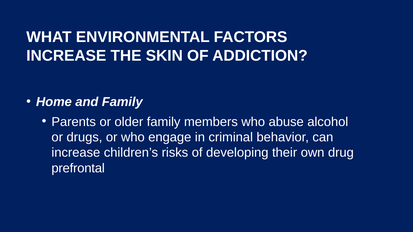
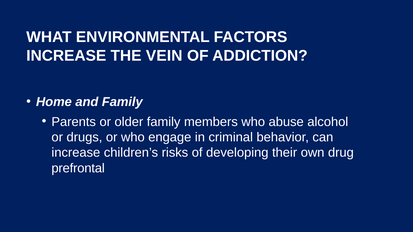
SKIN: SKIN -> VEIN
